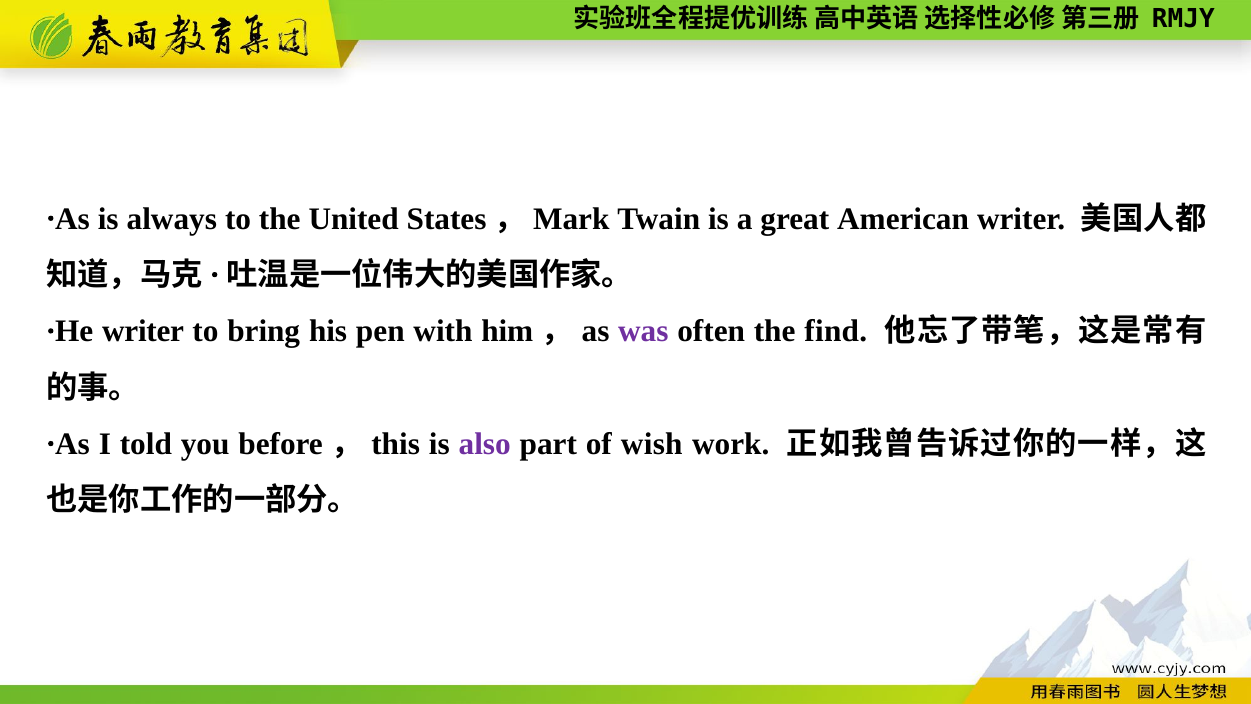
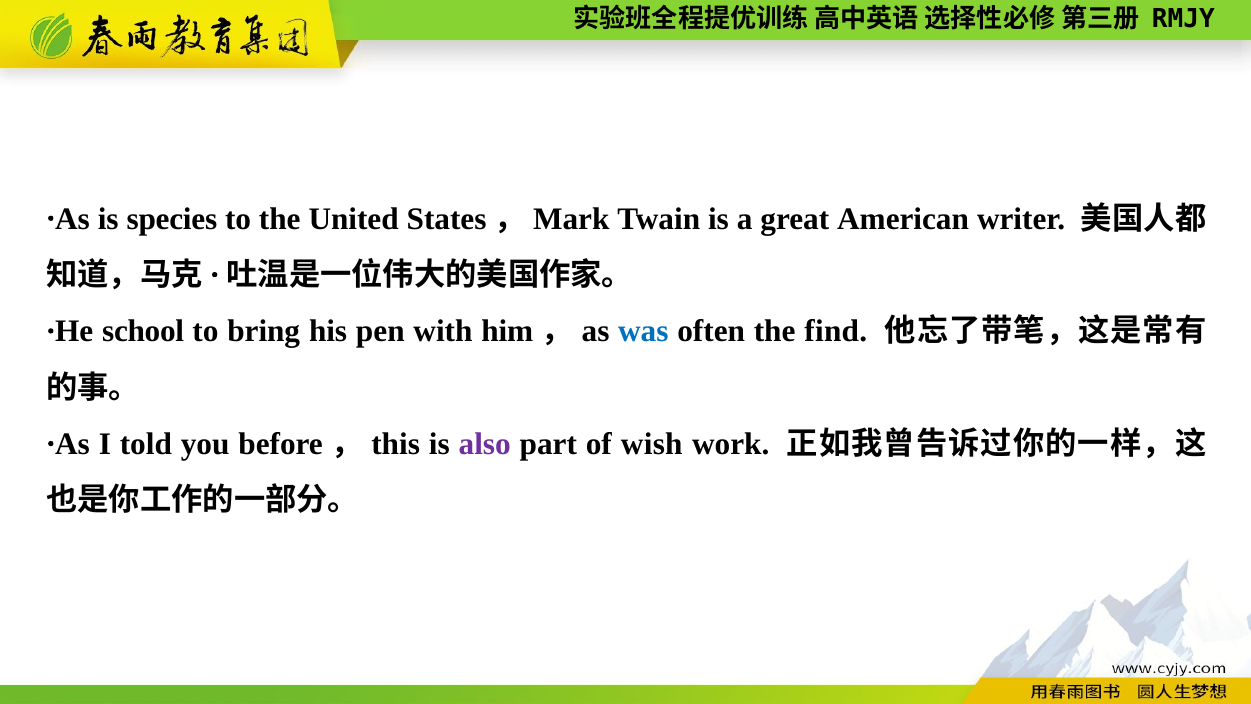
always: always -> species
writer at (143, 332): writer -> school
was colour: purple -> blue
